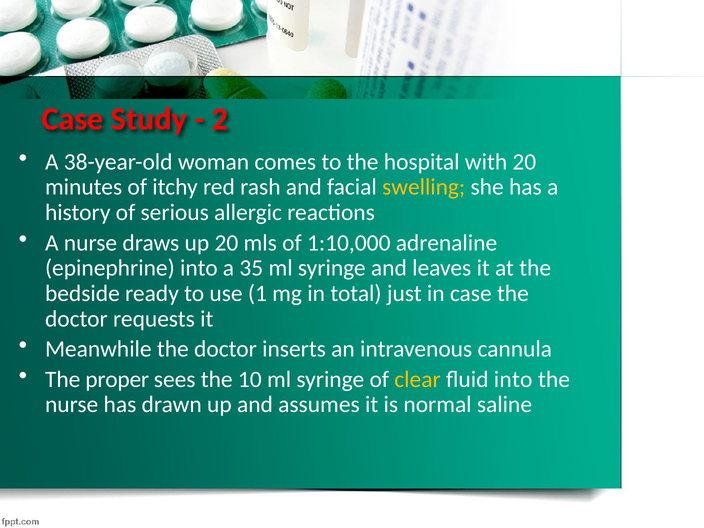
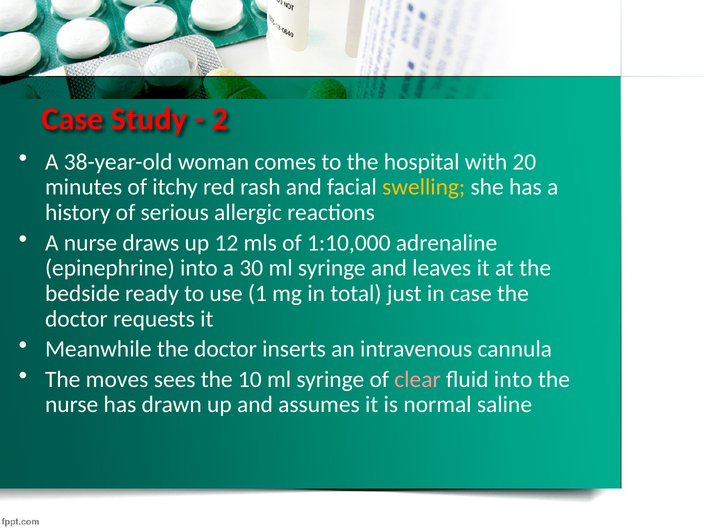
up 20: 20 -> 12
35: 35 -> 30
proper: proper -> moves
clear colour: yellow -> pink
